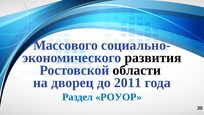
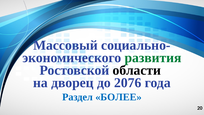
Массового: Массового -> Массовый
развития colour: black -> green
2011: 2011 -> 2076
РОУОР: РОУОР -> БОЛЕЕ
